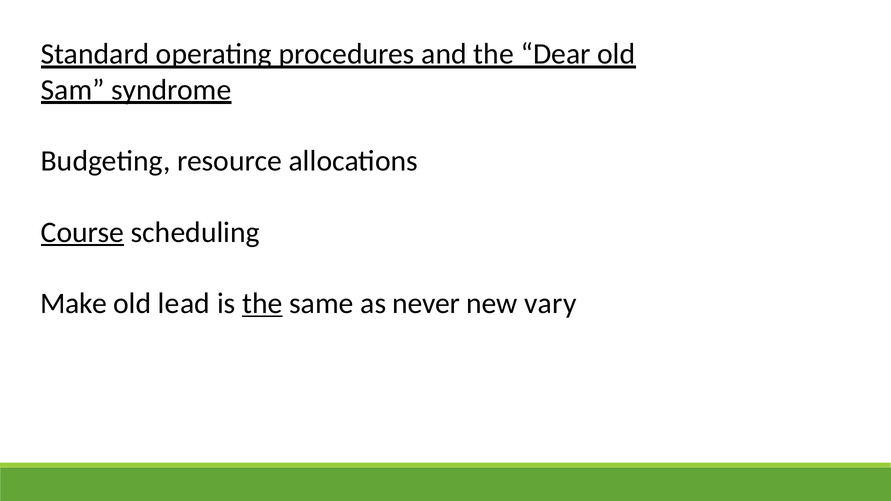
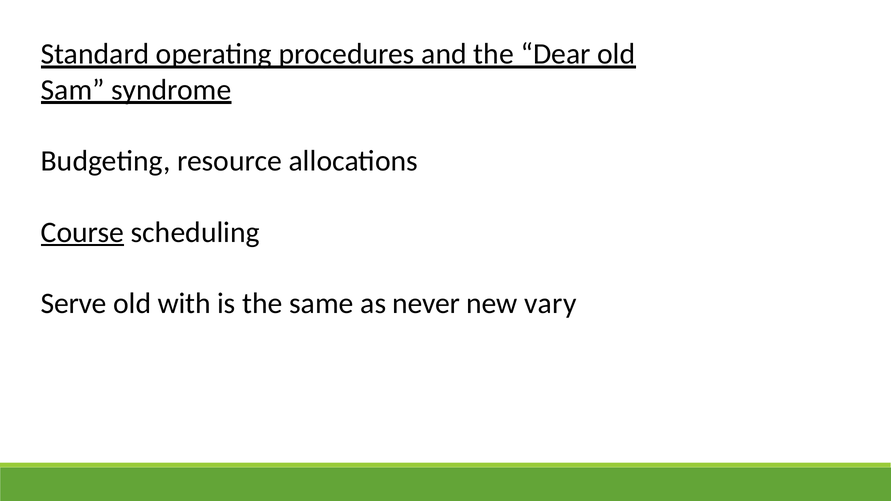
Make: Make -> Serve
lead: lead -> with
the at (262, 304) underline: present -> none
